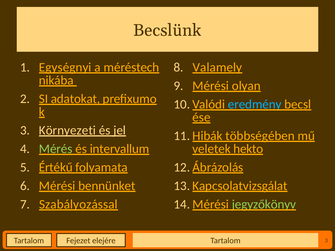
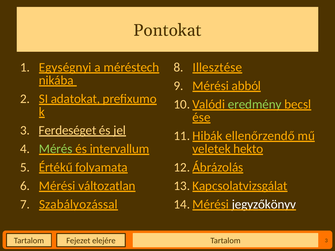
Becslünk: Becslünk -> Pontokat
Valamely: Valamely -> Illesztése
olyan: olyan -> abból
eredmény colour: light blue -> light green
Környezeti: Környezeti -> Ferdeséget
többségében: többségében -> ellenőrzendő
bennünket: bennünket -> változatlan
jegyzőkönyv colour: light green -> white
